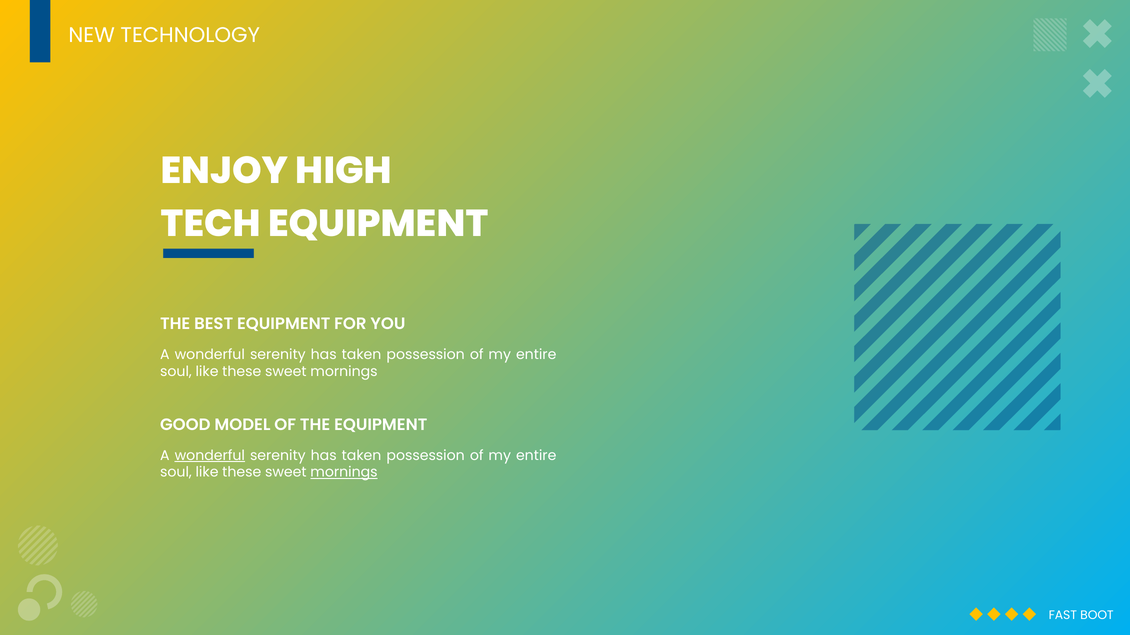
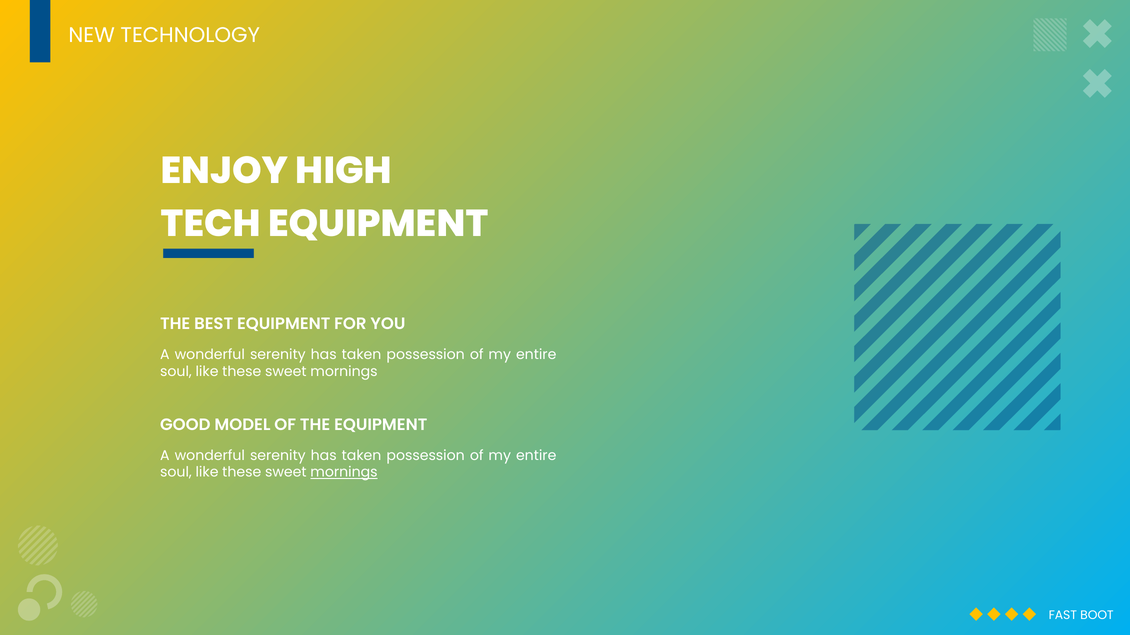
wonderful at (210, 456) underline: present -> none
